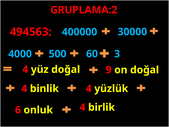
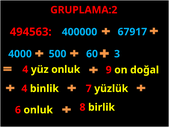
30000: 30000 -> 67917
yüz doğal: doğal -> onluk
binlik 4: 4 -> 7
onluk 4: 4 -> 8
